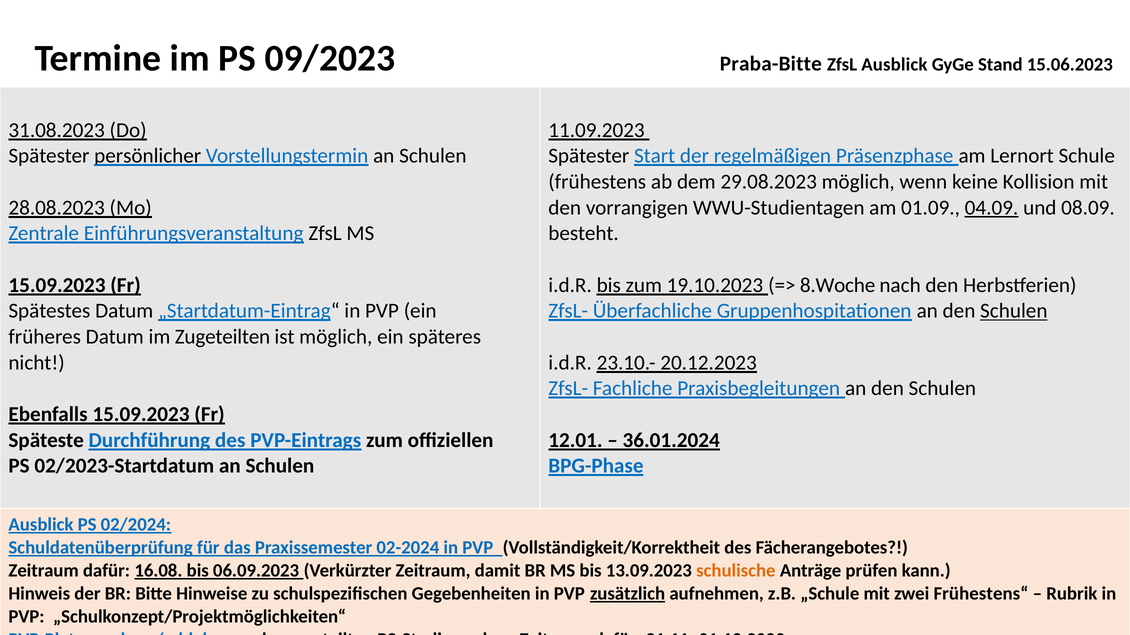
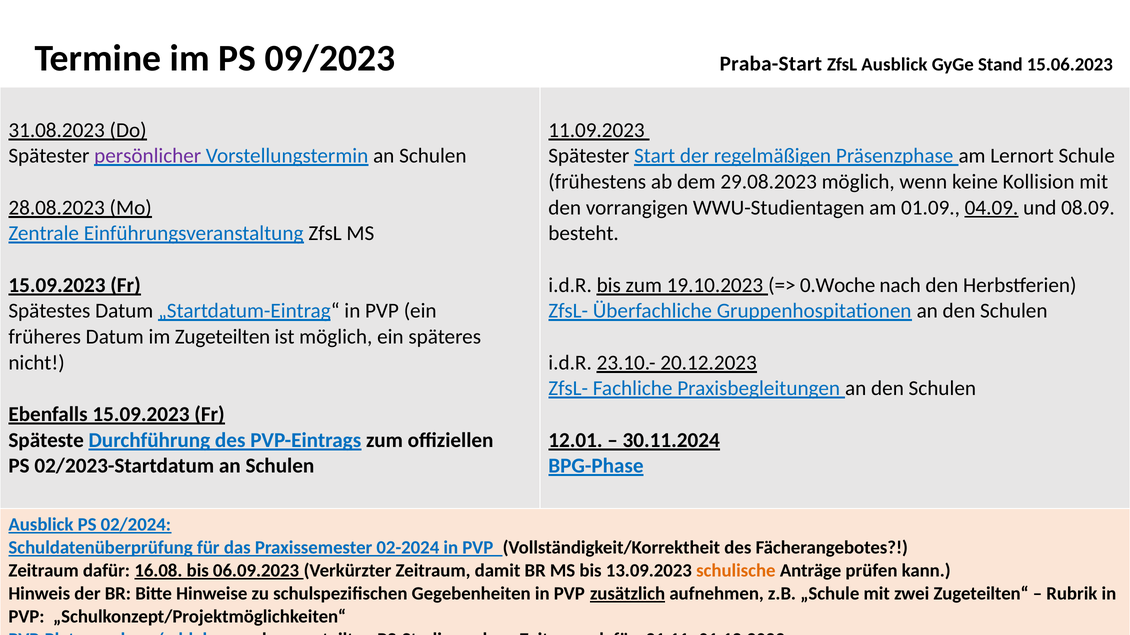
Praba-Bitte: Praba-Bitte -> Praba-Start
persönlicher colour: black -> purple
8.Woche: 8.Woche -> 0.Woche
Schulen at (1014, 311) underline: present -> none
36.01.2024: 36.01.2024 -> 30.11.2024
Frühestens“: Frühestens“ -> Zugeteilten“
